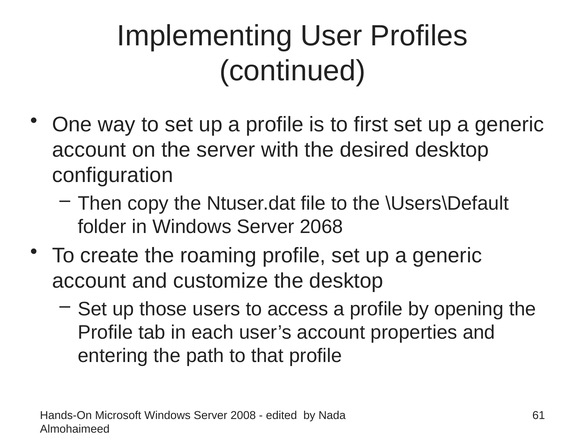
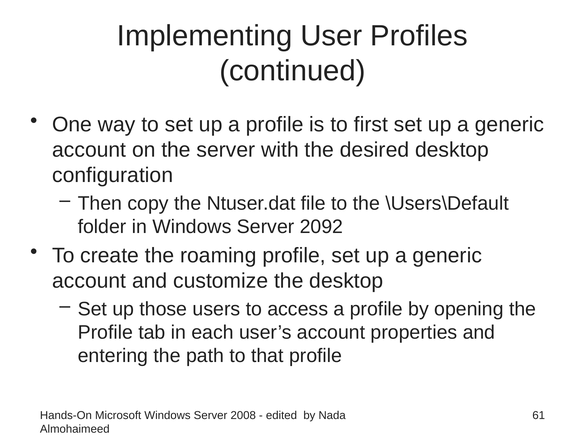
2068: 2068 -> 2092
